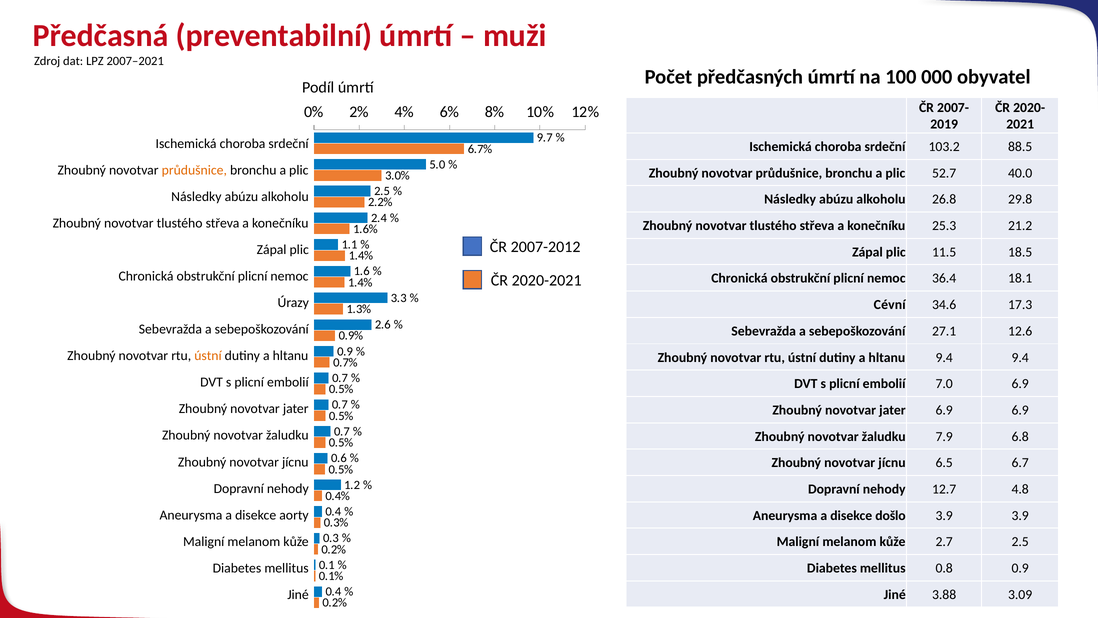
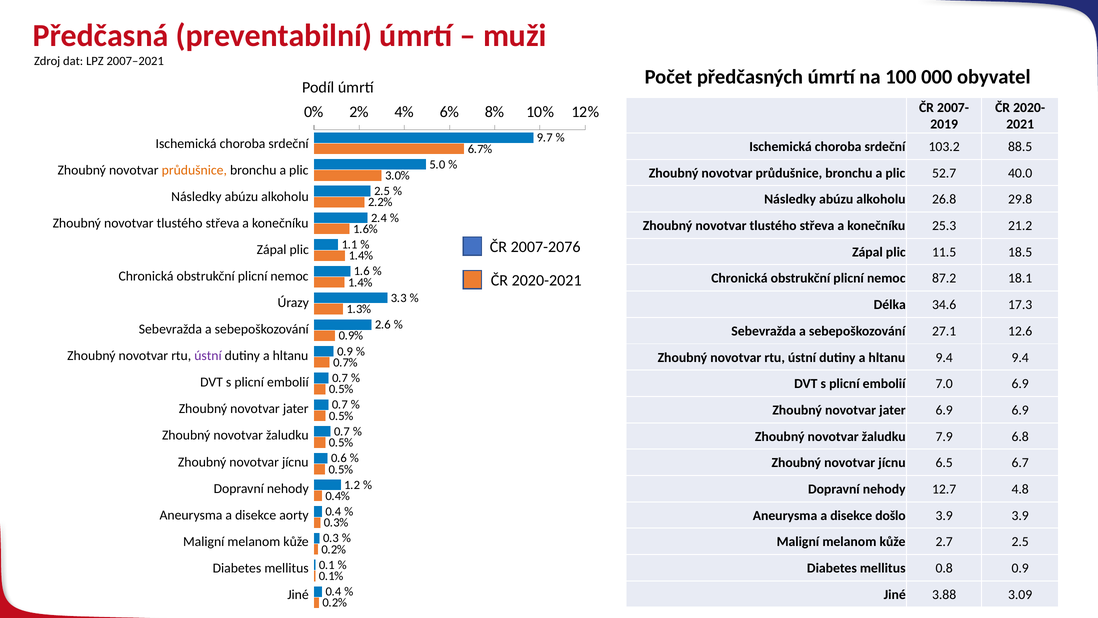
2007-2012: 2007-2012 -> 2007-2076
36.4: 36.4 -> 87.2
Cévní: Cévní -> Délka
ústní at (208, 356) colour: orange -> purple
